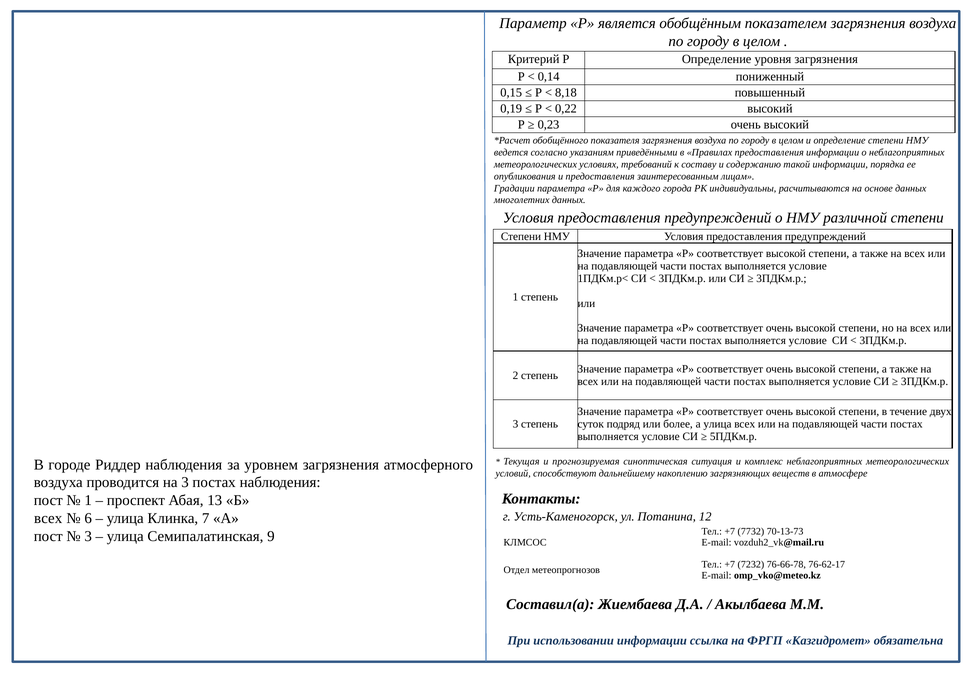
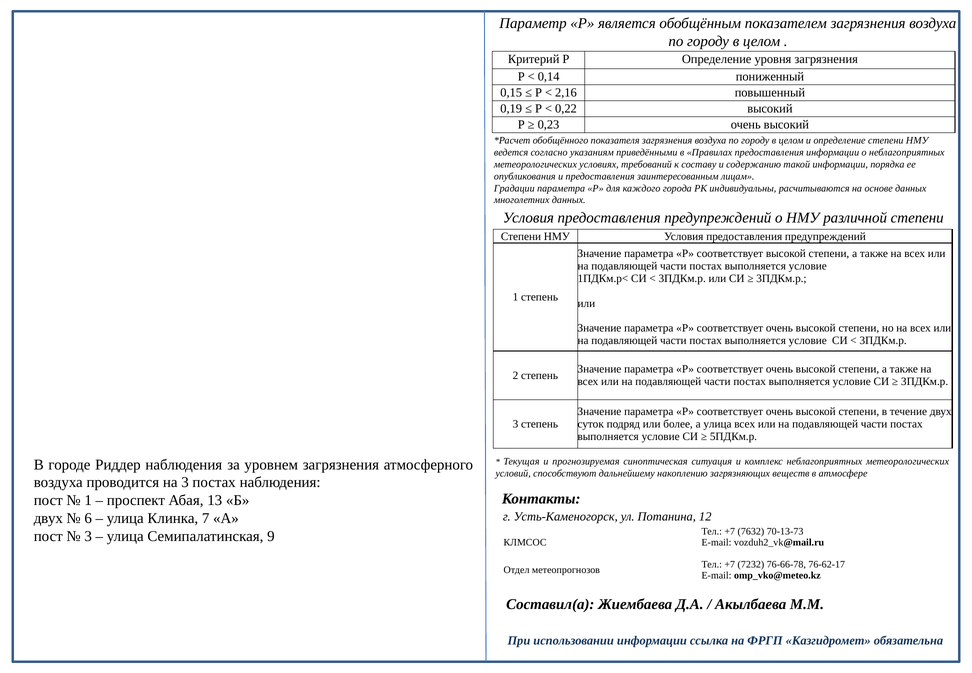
8,18: 8,18 -> 2,16
всех at (48, 518): всех -> двух
7732: 7732 -> 7632
